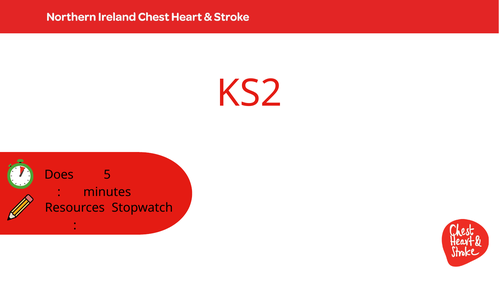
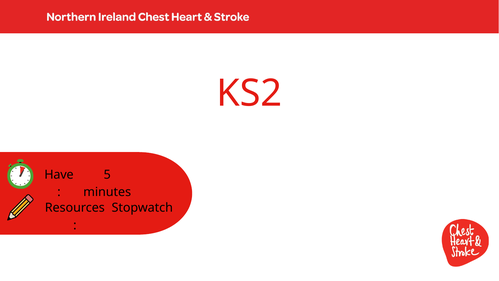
Does: Does -> Have
